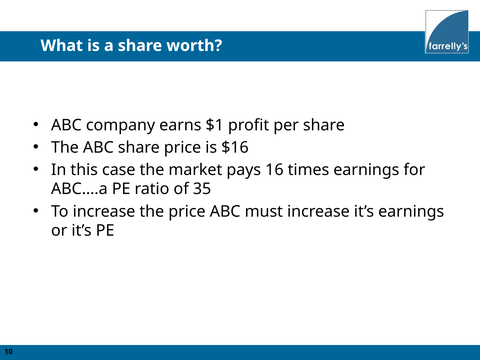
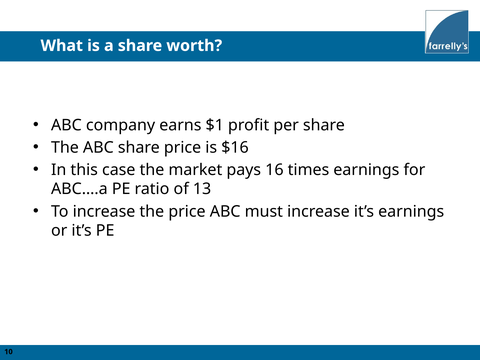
35: 35 -> 13
